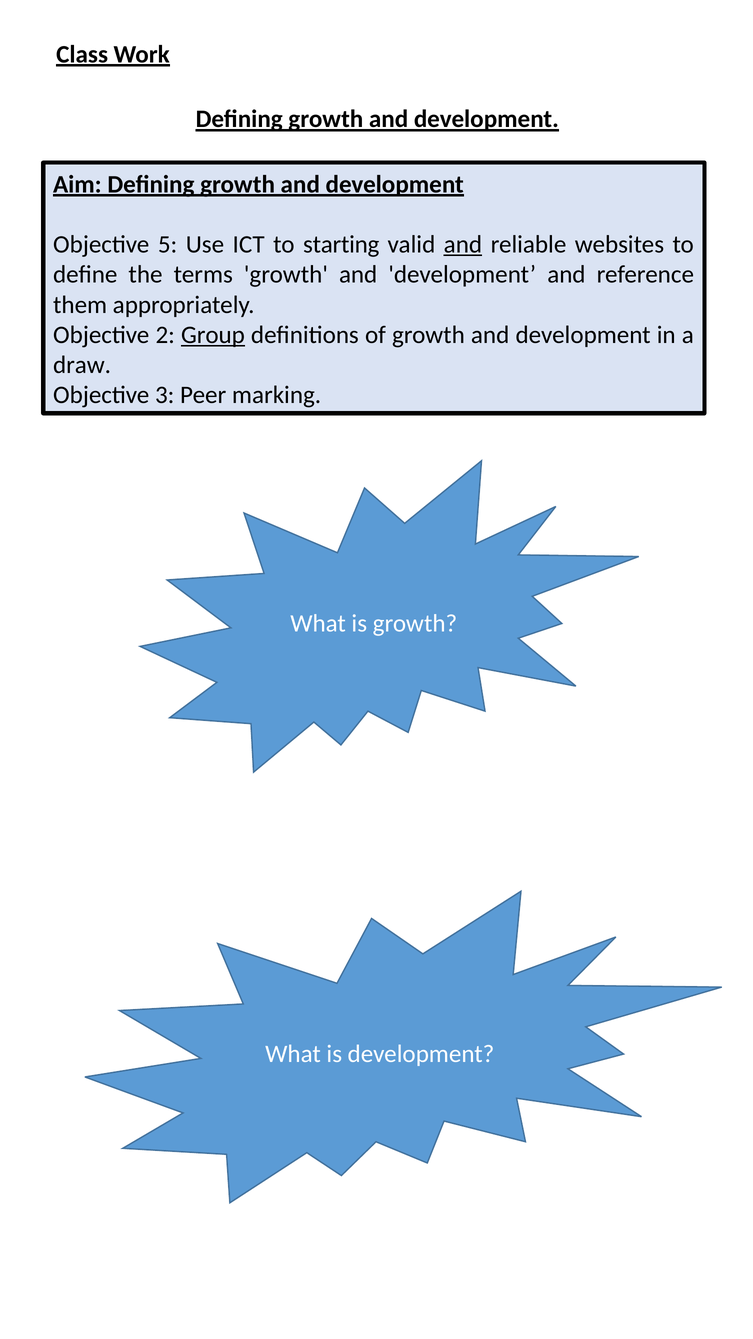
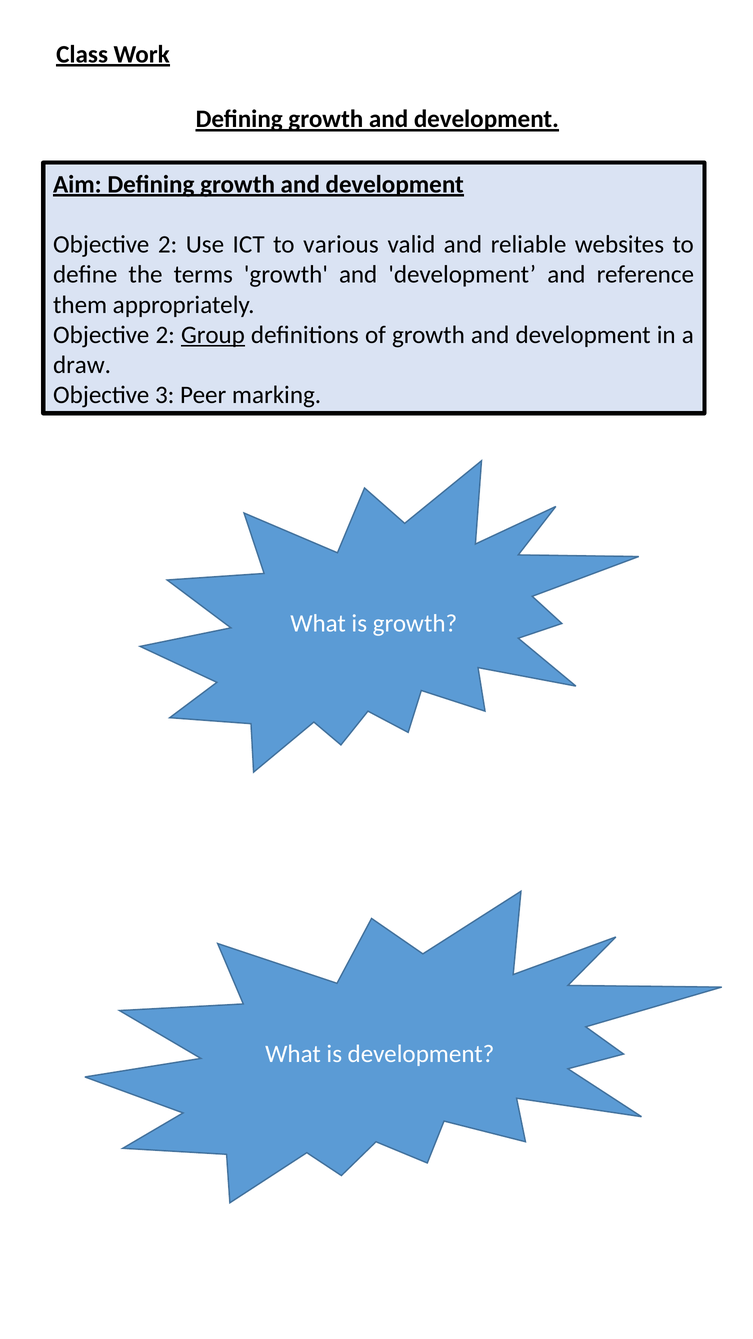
5 at (168, 244): 5 -> 2
starting: starting -> various
and at (463, 244) underline: present -> none
